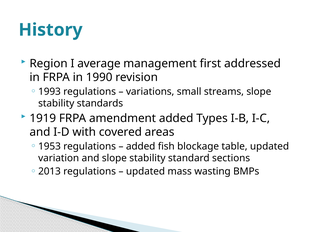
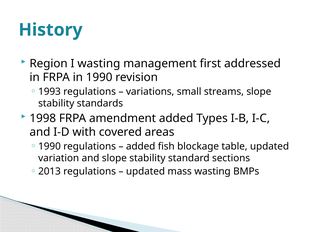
I average: average -> wasting
1919: 1919 -> 1998
1953 at (49, 146): 1953 -> 1990
